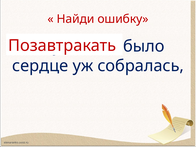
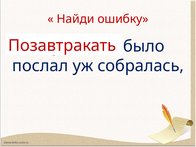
сердце: сердце -> послал
